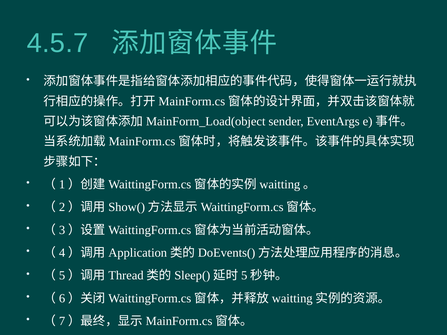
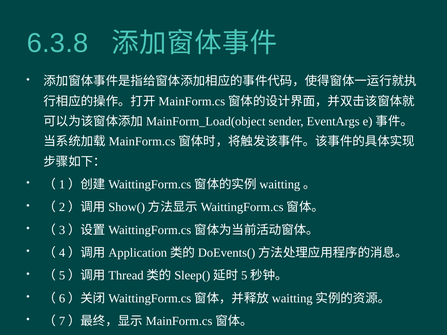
4.5.7: 4.5.7 -> 6.3.8
